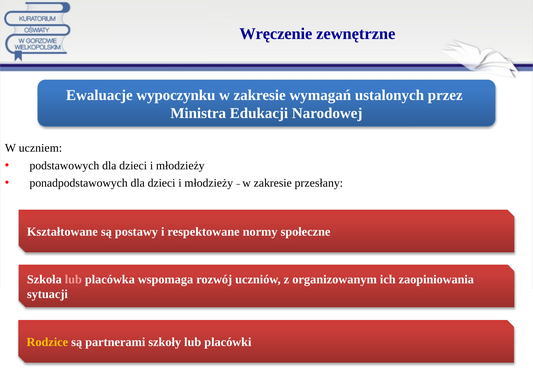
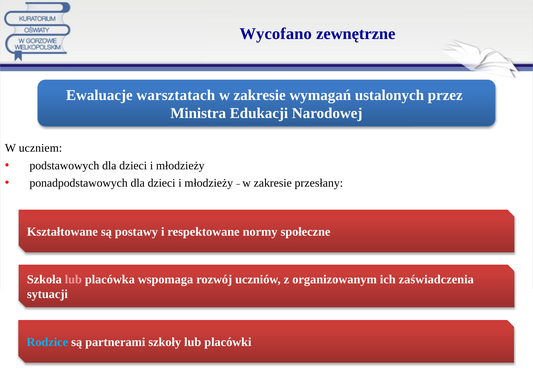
Wręczenie: Wręczenie -> Wycofano
wypoczynku: wypoczynku -> warsztatach
zaopiniowania: zaopiniowania -> zaświadczenia
Rodzice colour: yellow -> light blue
